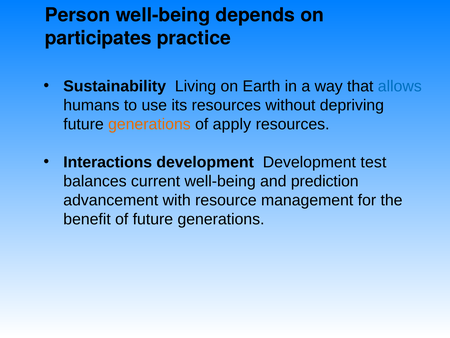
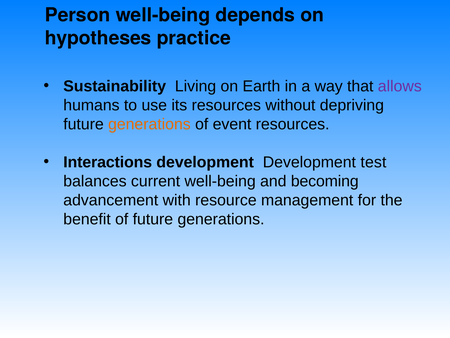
participates: participates -> hypotheses
allows colour: blue -> purple
apply: apply -> event
prediction: prediction -> becoming
